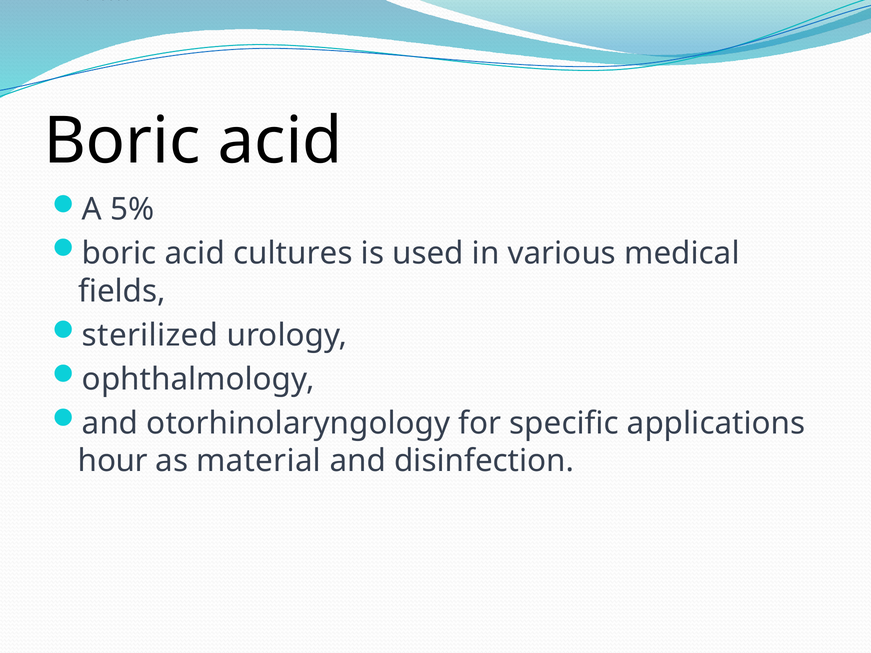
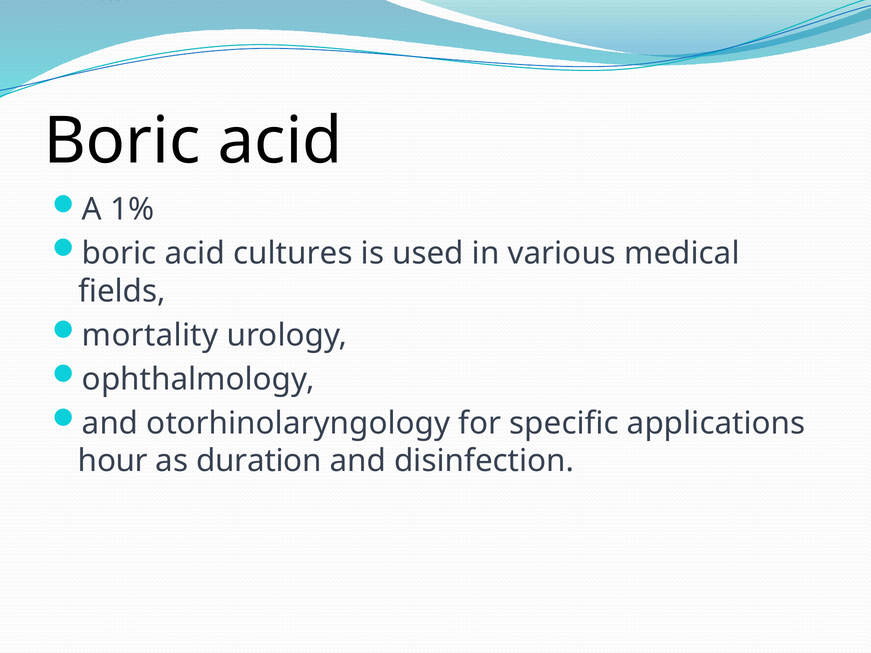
5%: 5% -> 1%
sterilized: sterilized -> mortality
material: material -> duration
